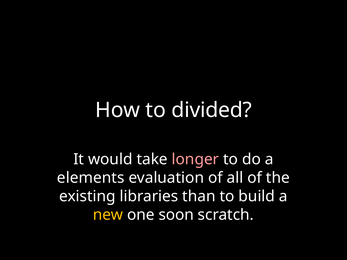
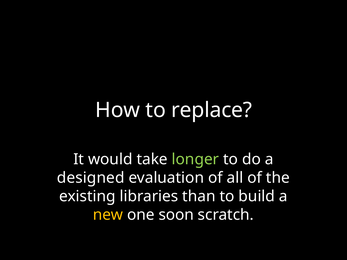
divided: divided -> replace
longer colour: pink -> light green
elements: elements -> designed
